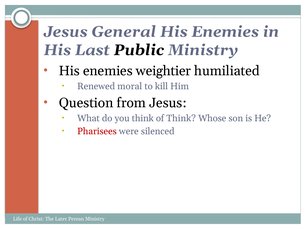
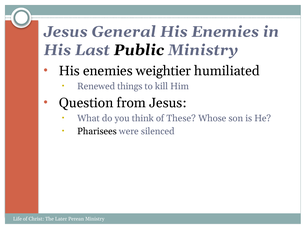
moral: moral -> things
of Think: Think -> These
Pharisees colour: red -> black
